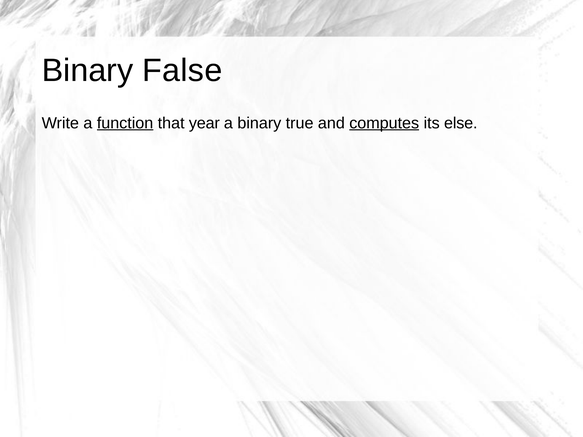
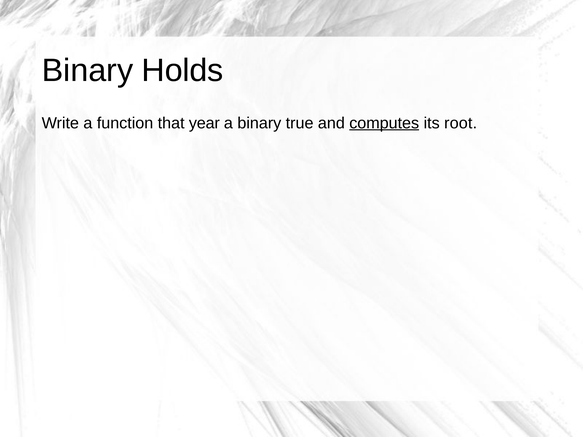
False: False -> Holds
function underline: present -> none
else: else -> root
